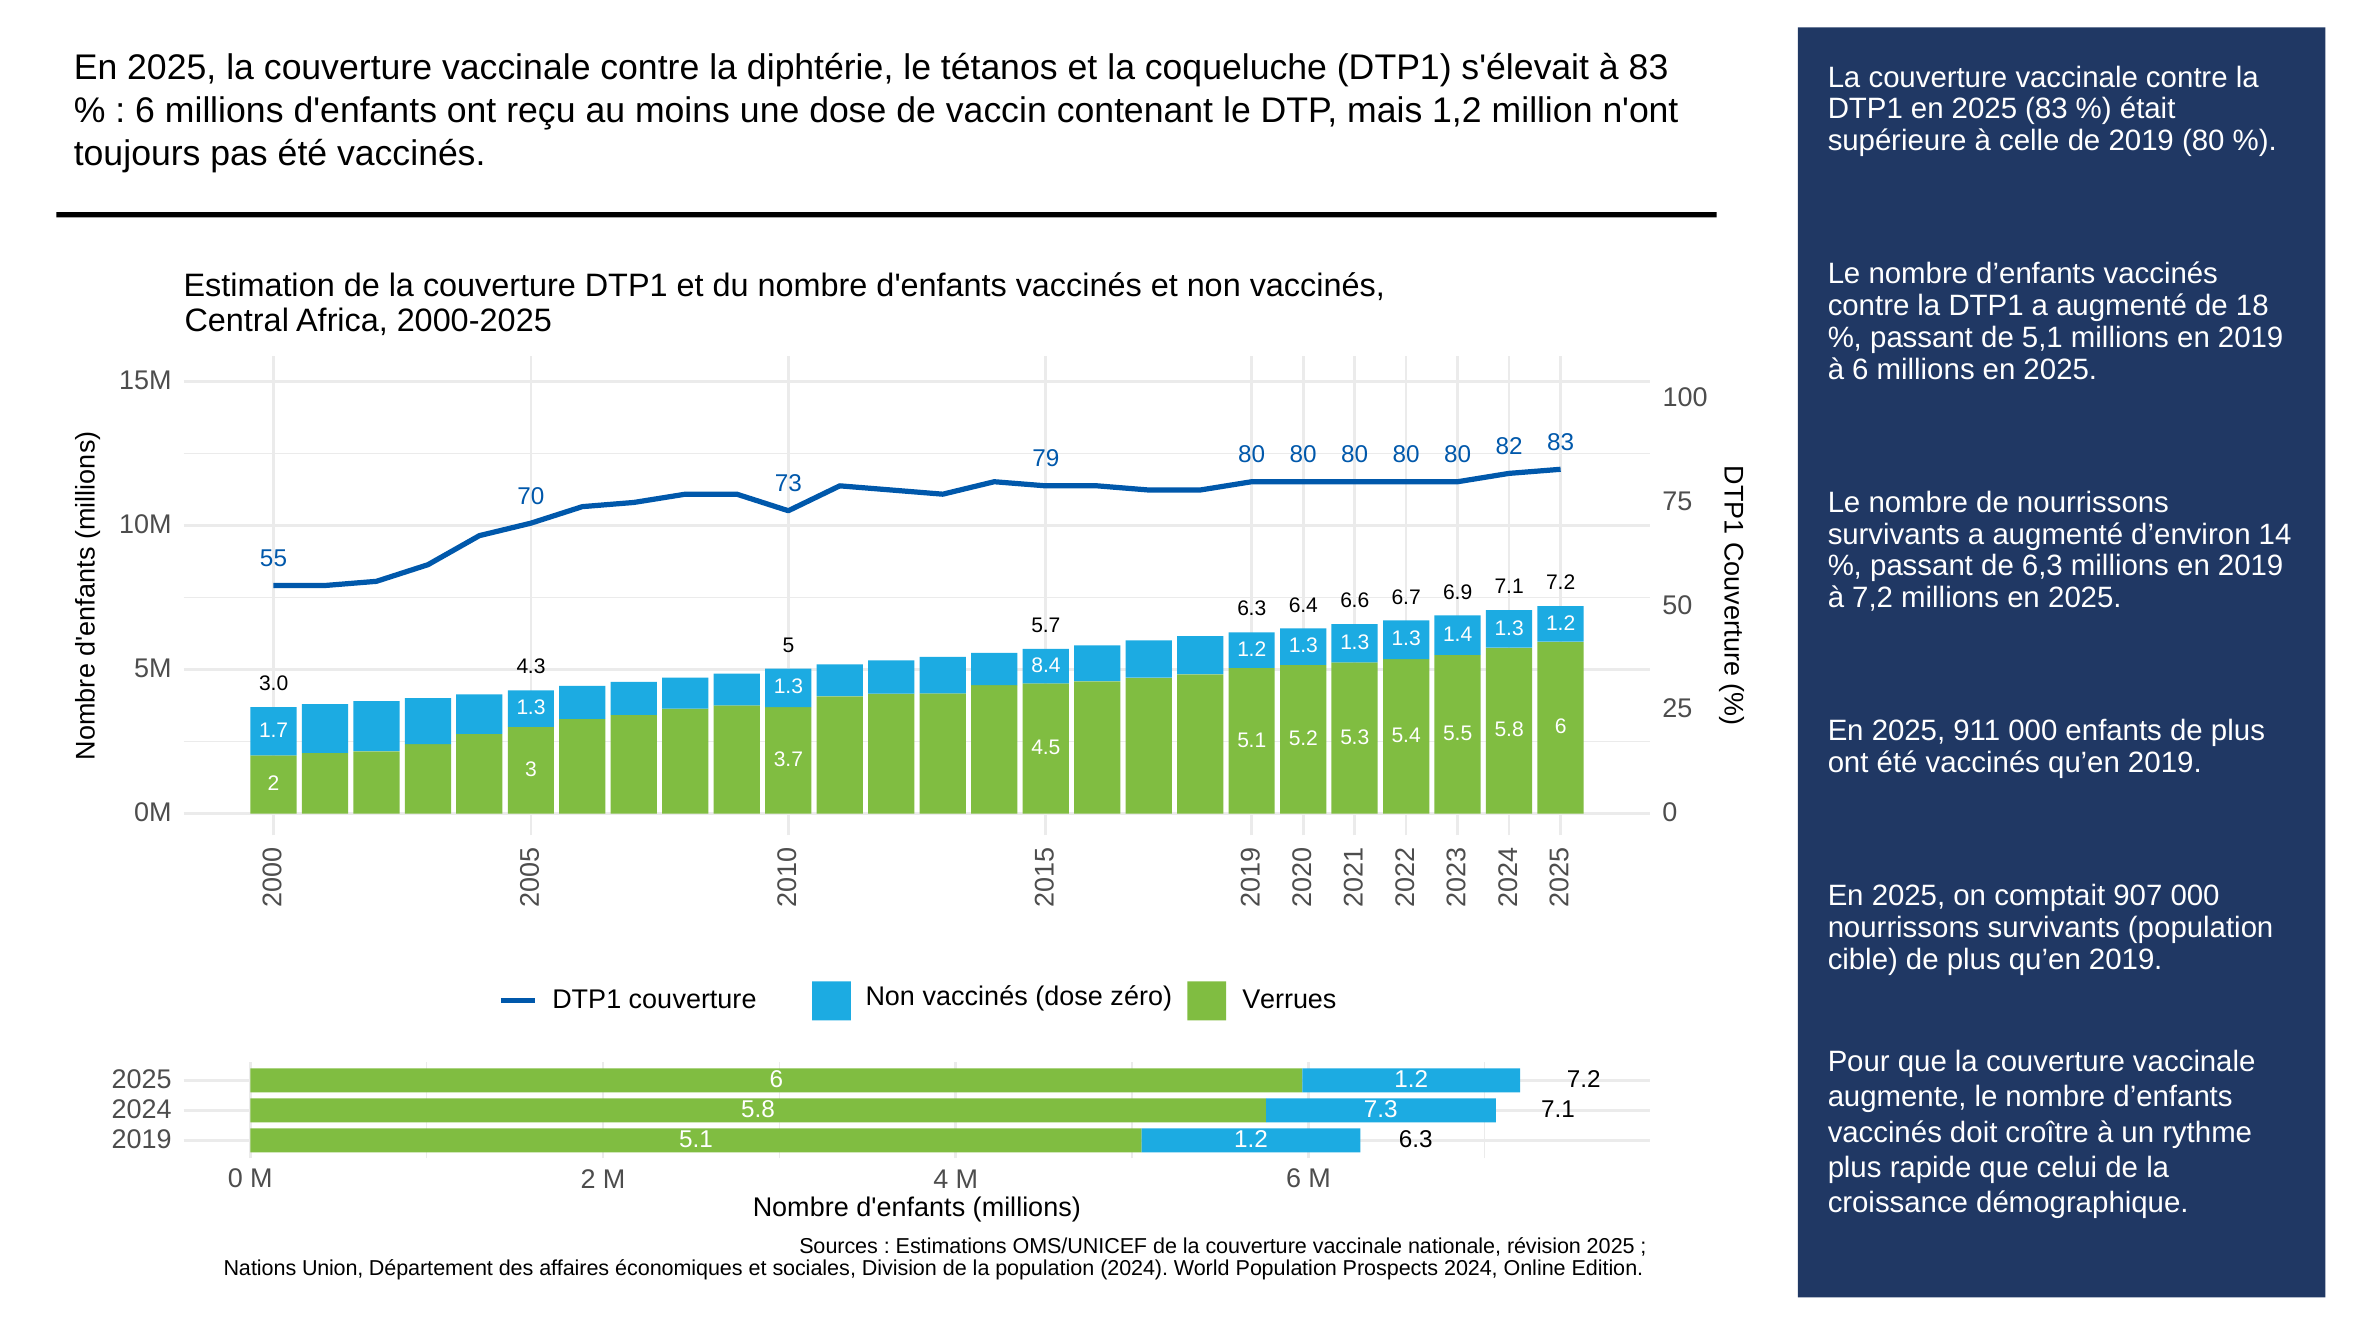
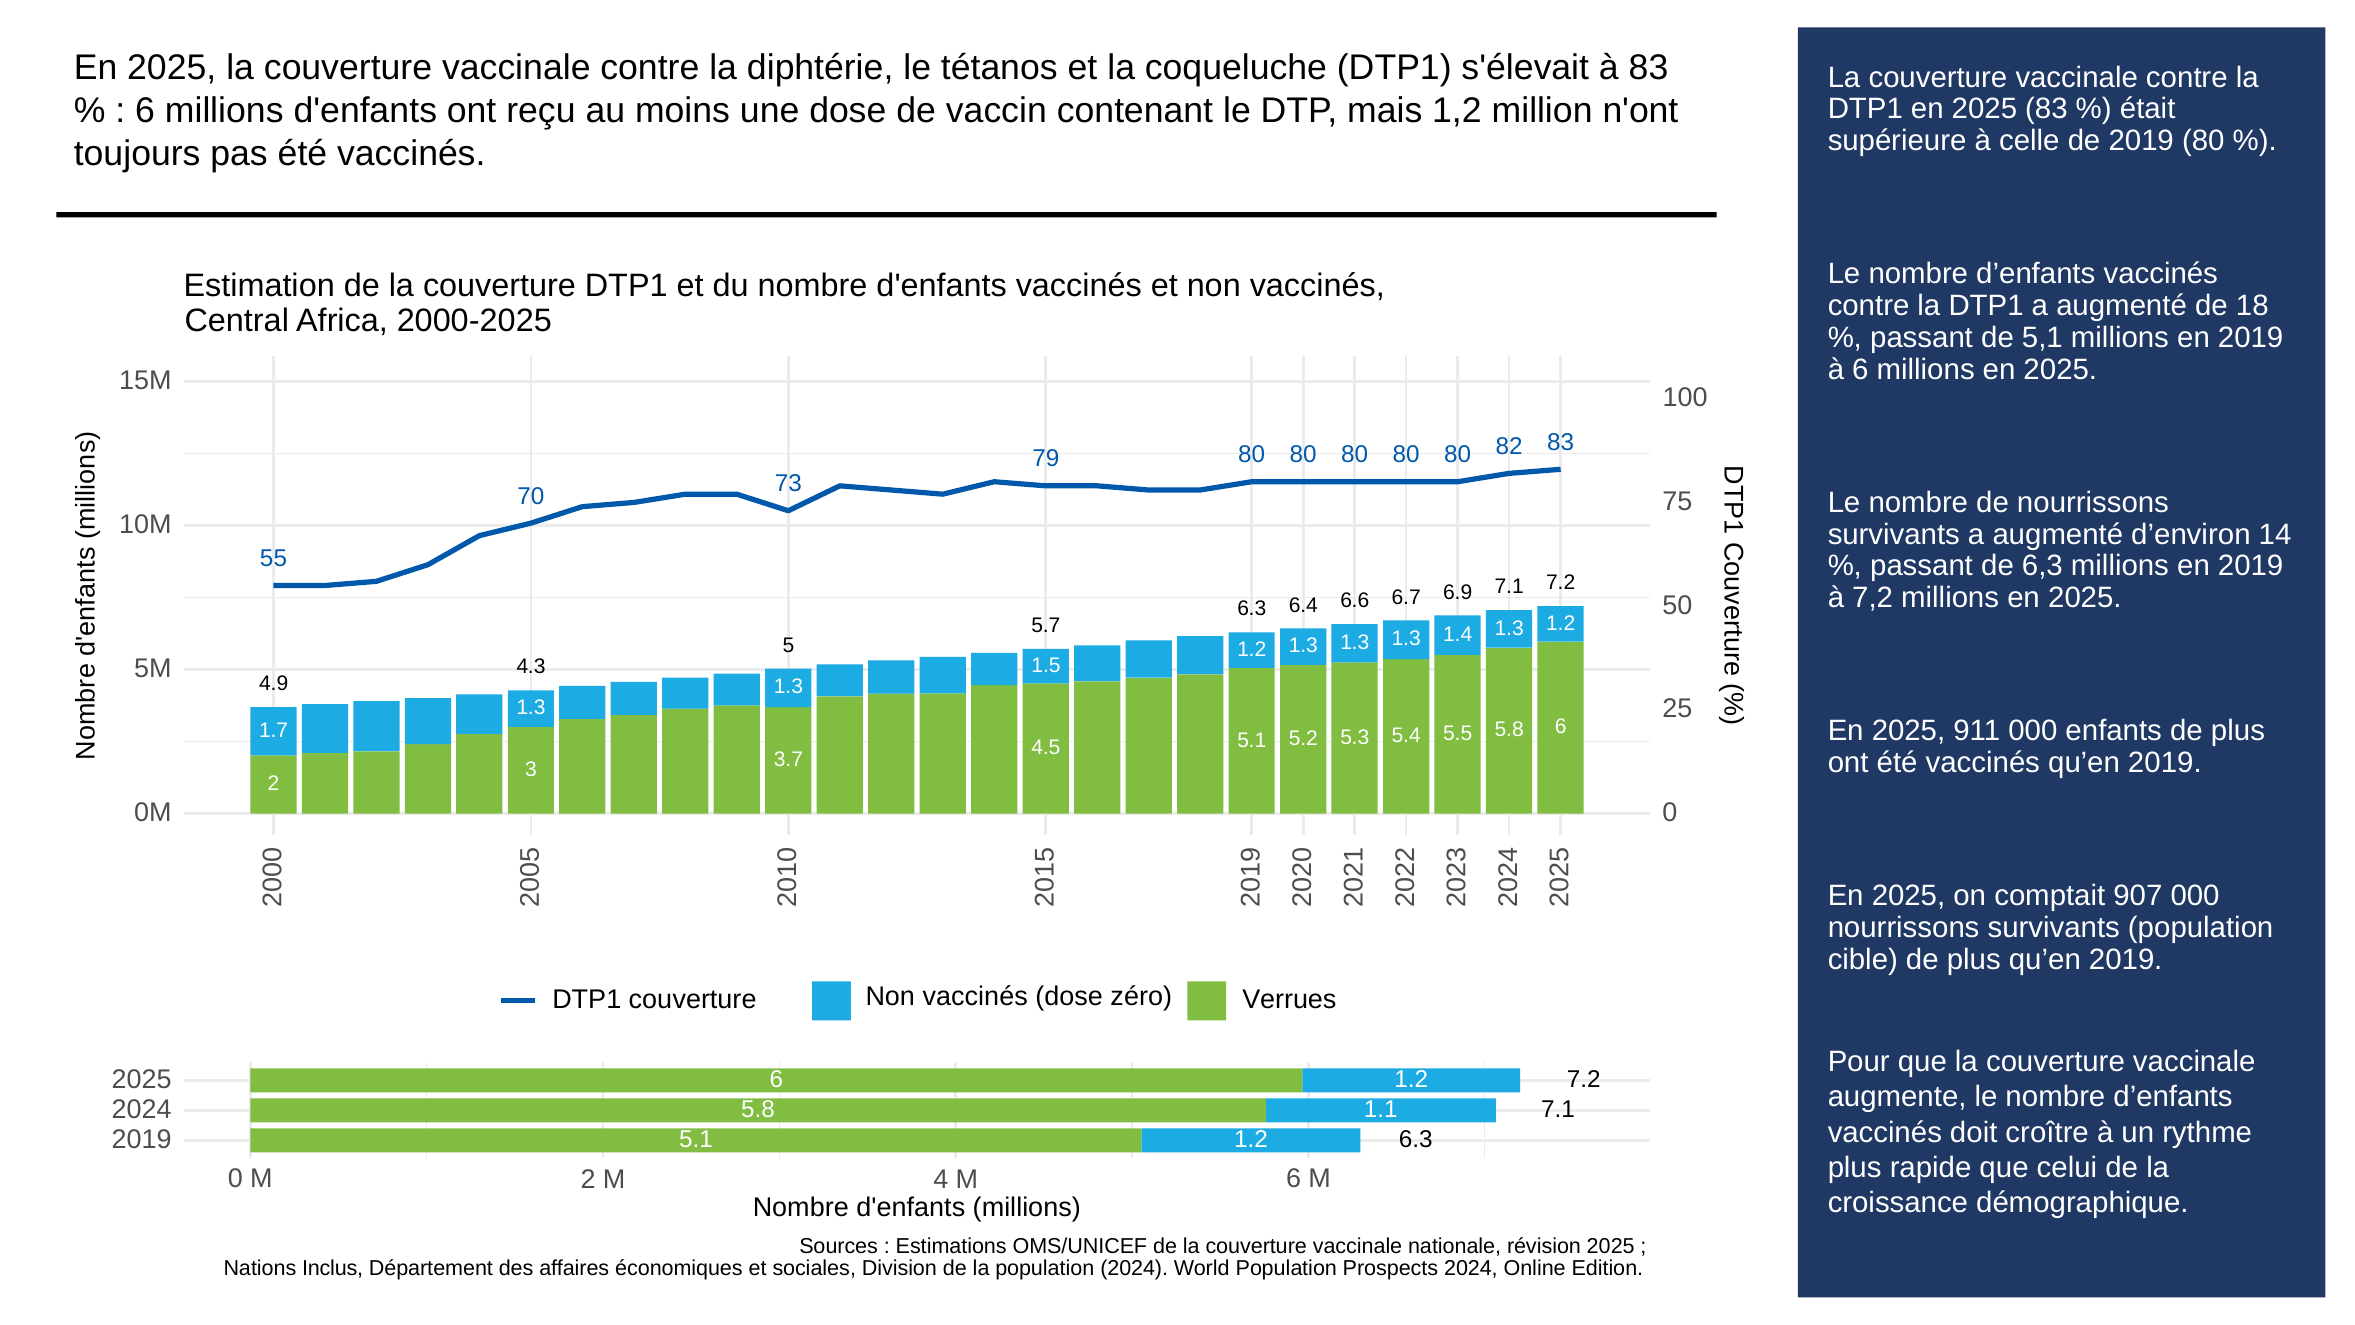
8.4: 8.4 -> 1.5
3.0: 3.0 -> 4.9
7.3: 7.3 -> 1.1
Union: Union -> Inclus
